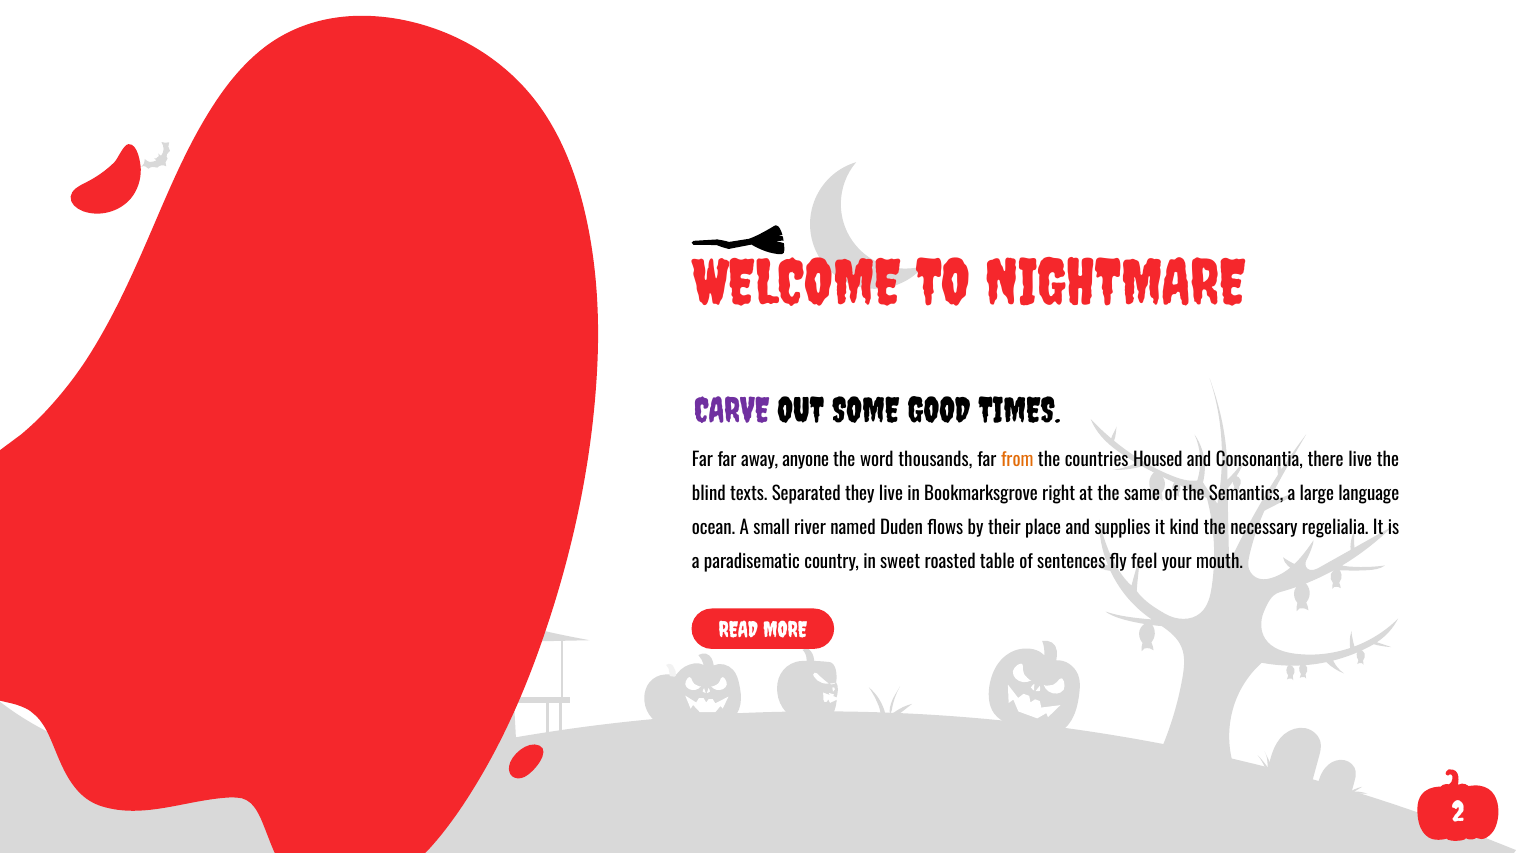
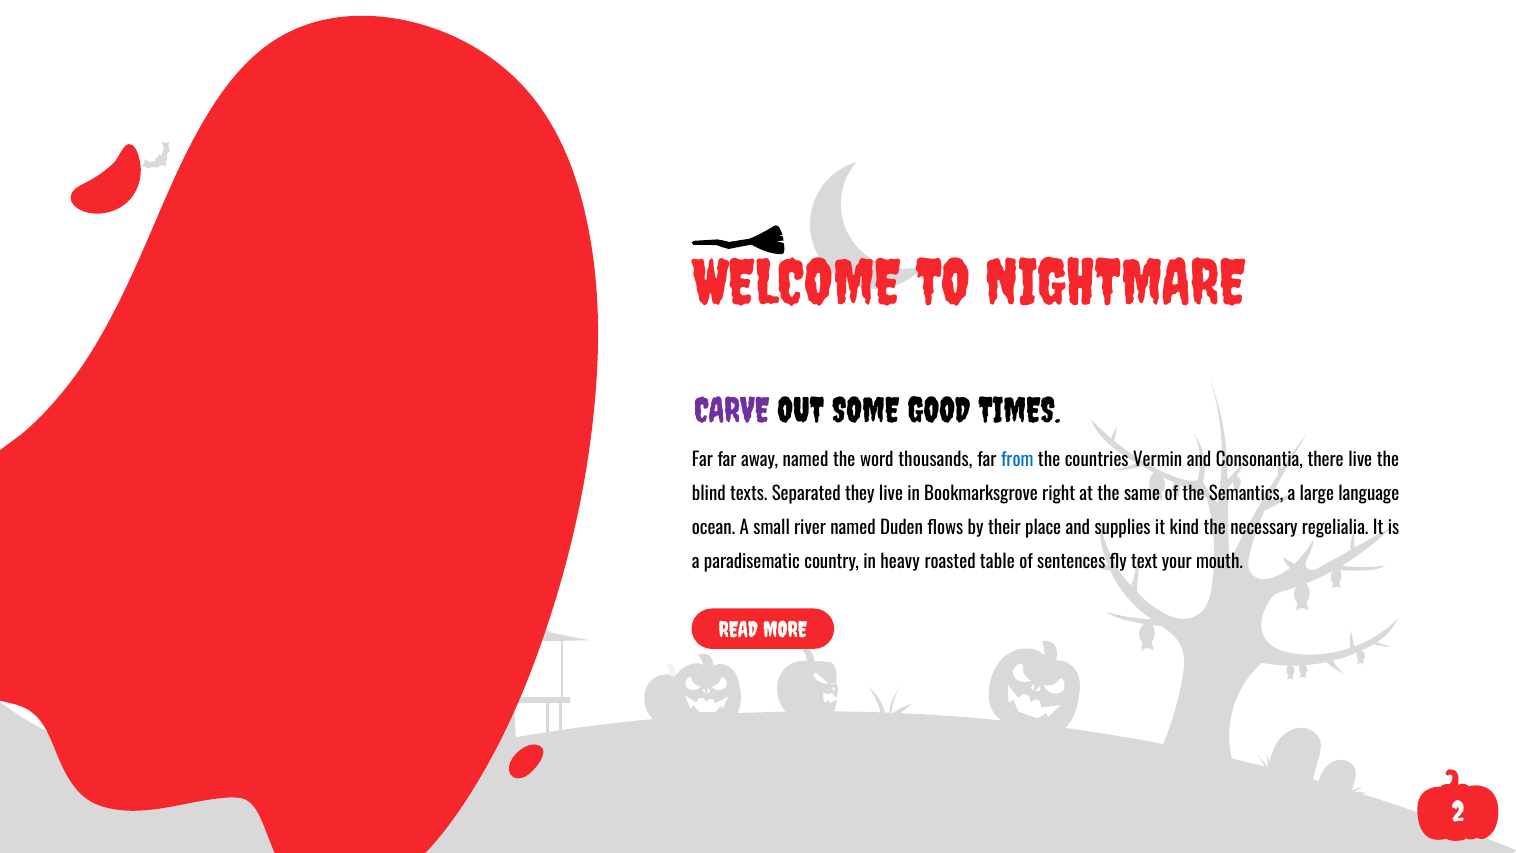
away anyone: anyone -> named
from colour: orange -> blue
Housed: Housed -> Vermin
sweet: sweet -> heavy
feel: feel -> text
